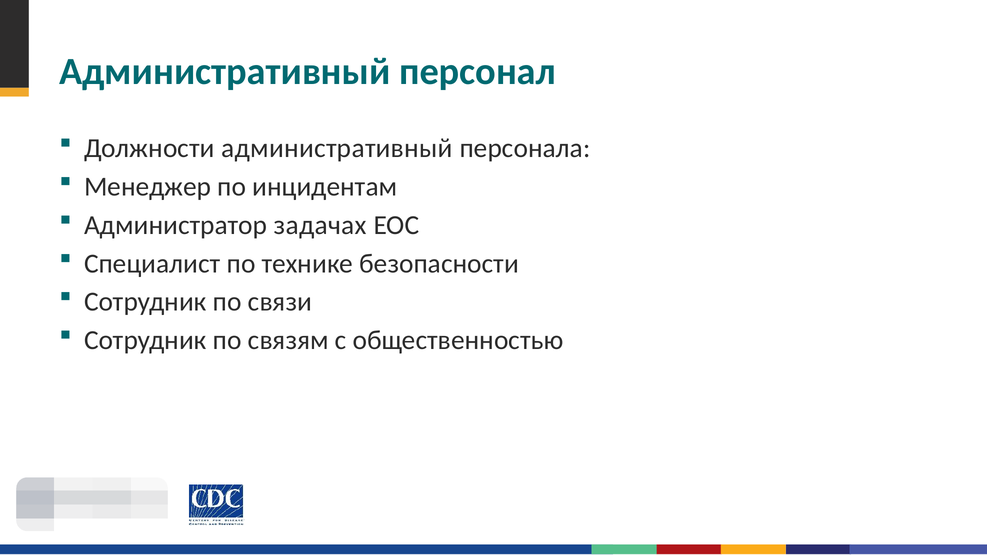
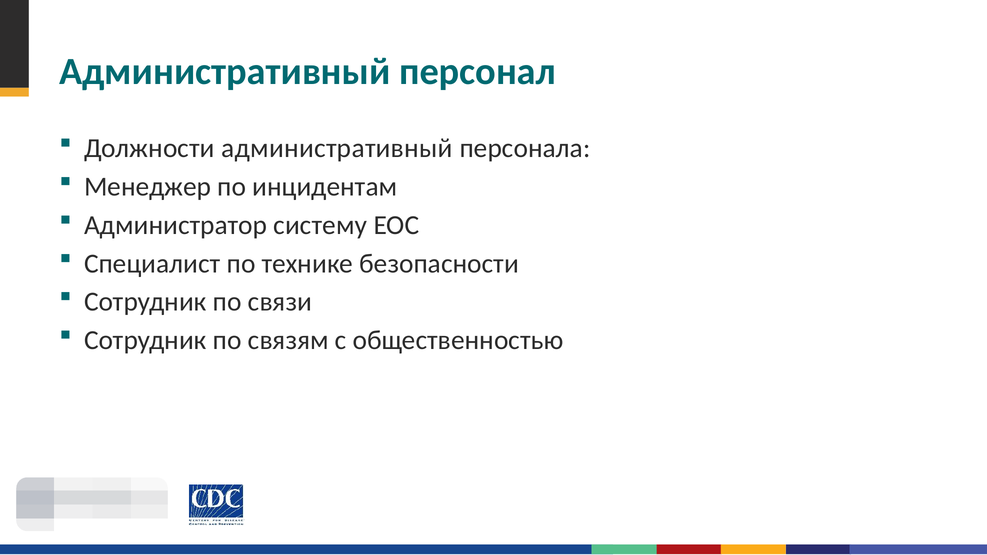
задачах: задачах -> систему
